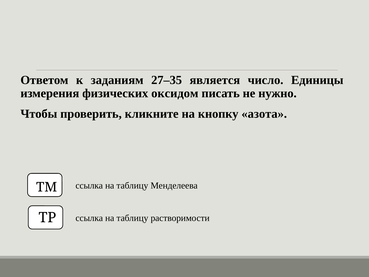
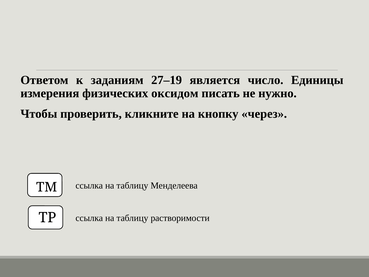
27–35: 27–35 -> 27–19
азота: азота -> через
